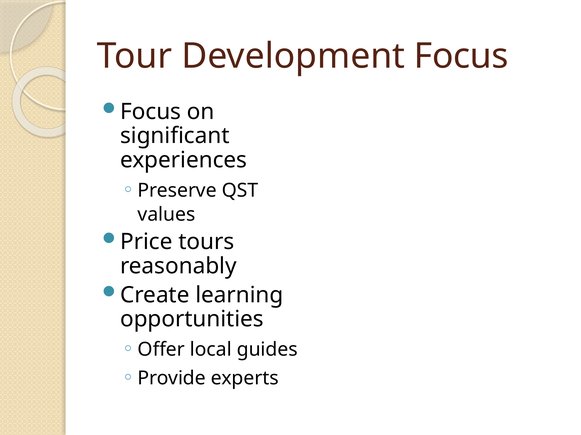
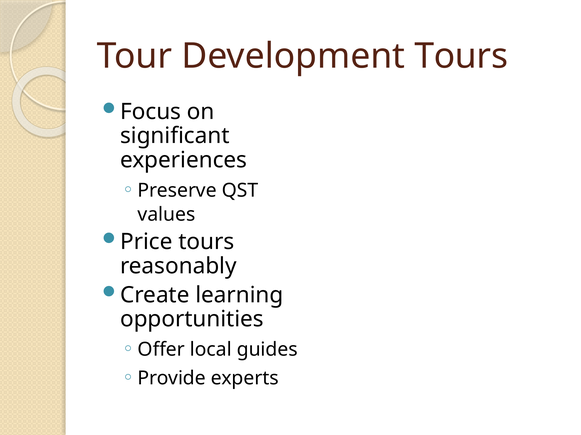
Development Focus: Focus -> Tours
